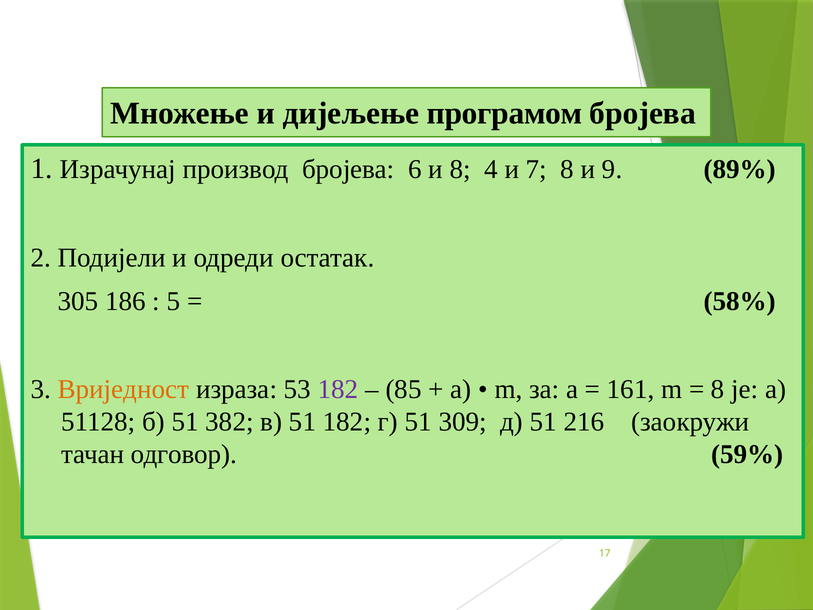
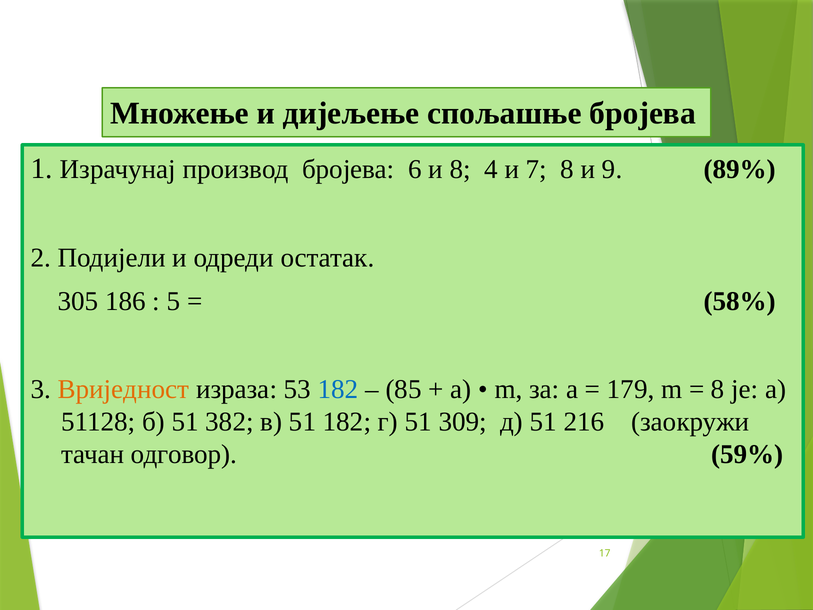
програмом: програмом -> спољашње
182 at (338, 389) colour: purple -> blue
161: 161 -> 179
